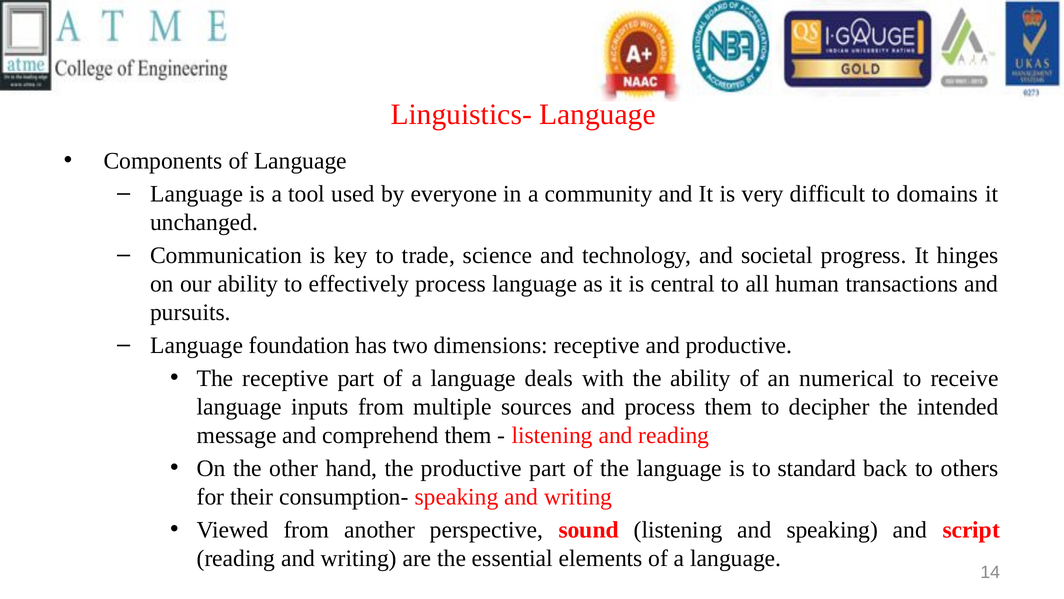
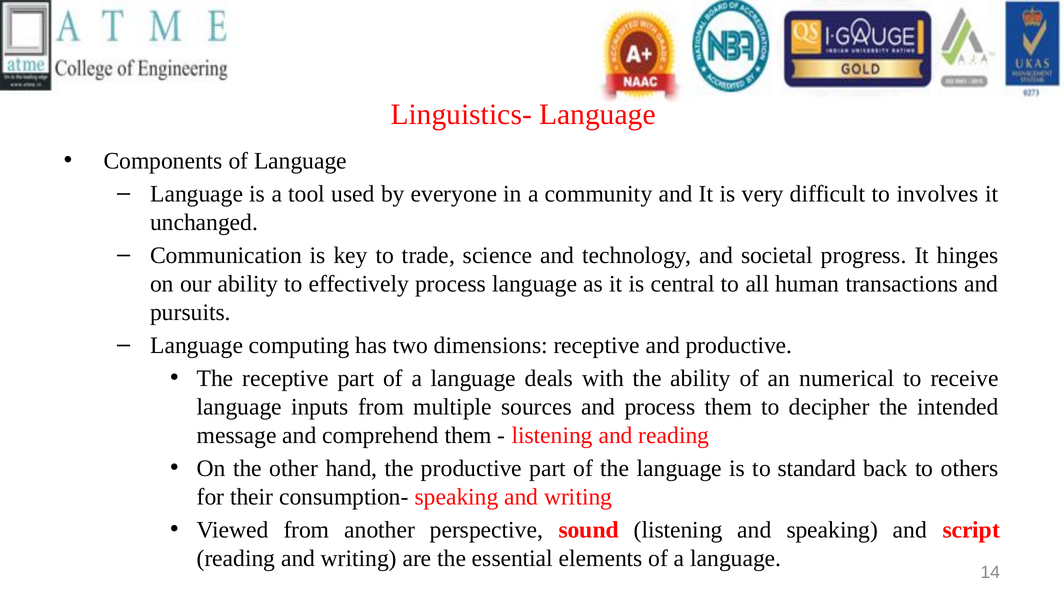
domains: domains -> involves
foundation: foundation -> computing
